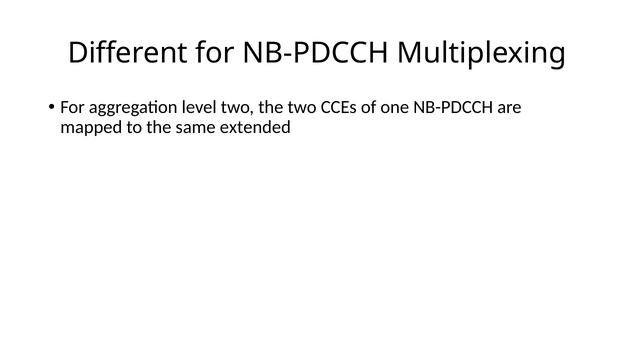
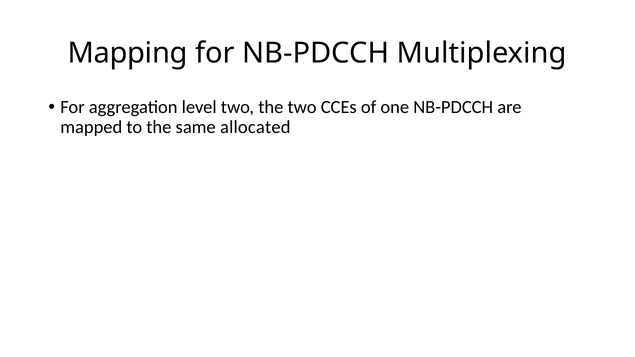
Different: Different -> Mapping
extended: extended -> allocated
